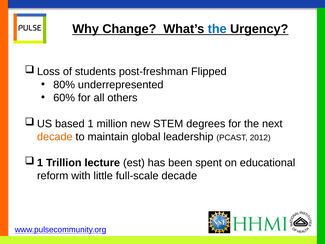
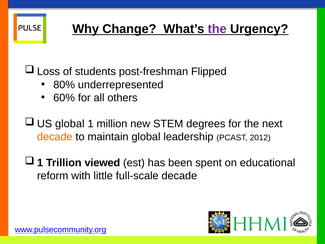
the at (217, 29) colour: blue -> purple
based at (70, 124): based -> global
lecture: lecture -> viewed
